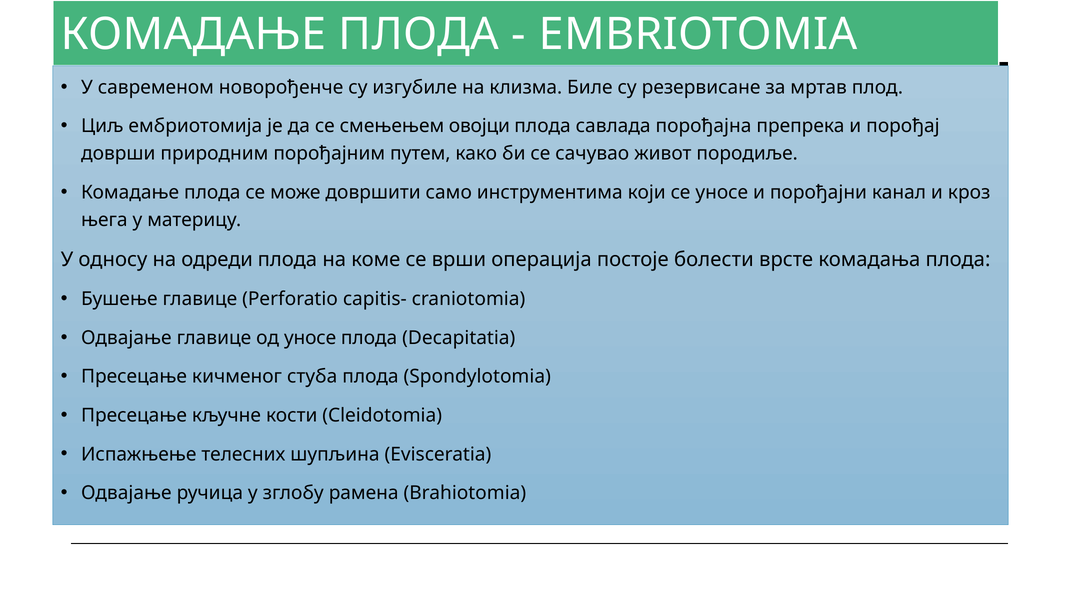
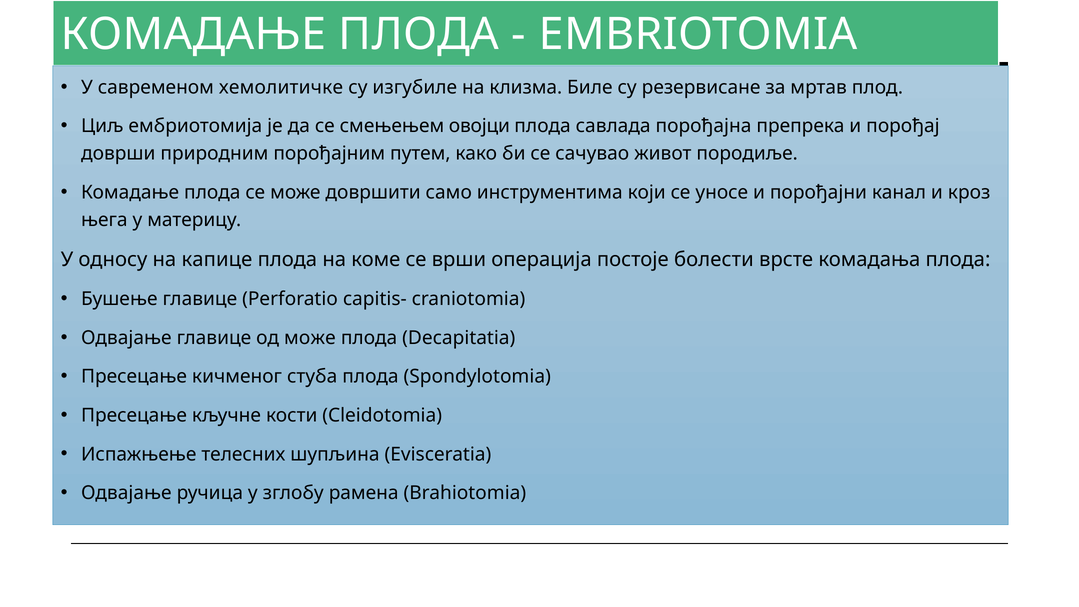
новорођенче: новорођенче -> хемолитичке
одреди: одреди -> капице
од уносе: уносе -> може
